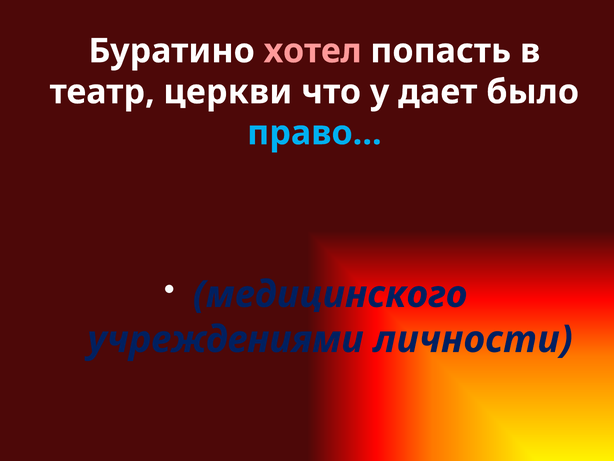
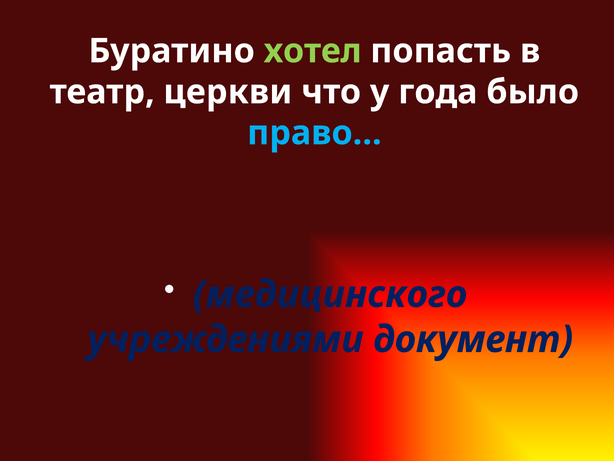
хотел colour: pink -> light green
дает: дает -> года
личности: личности -> документ
